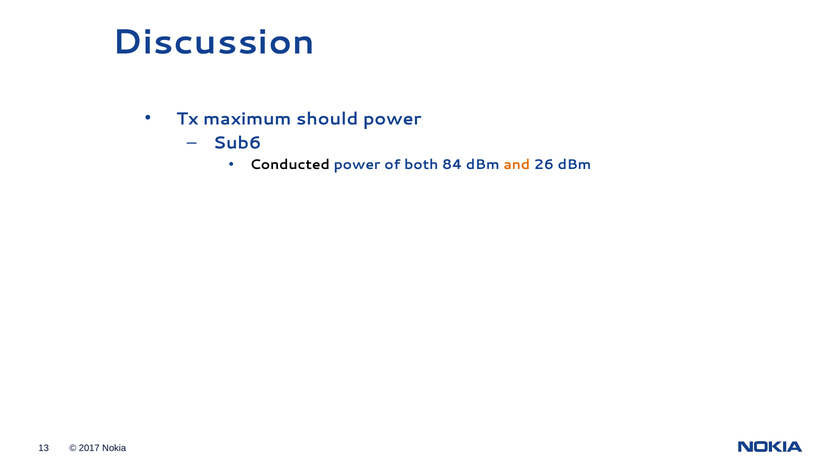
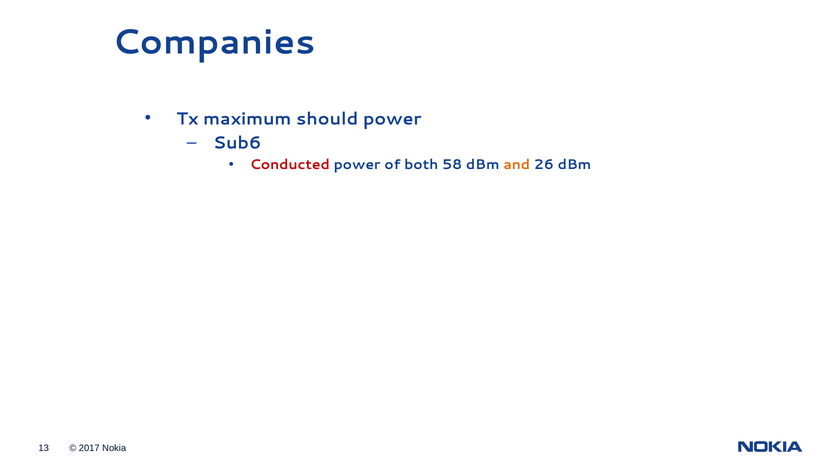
Discussion: Discussion -> Companies
Conducted colour: black -> red
84: 84 -> 58
